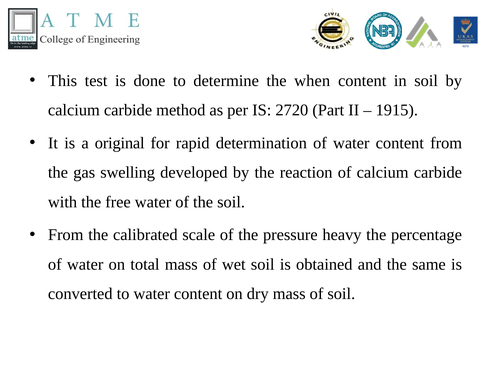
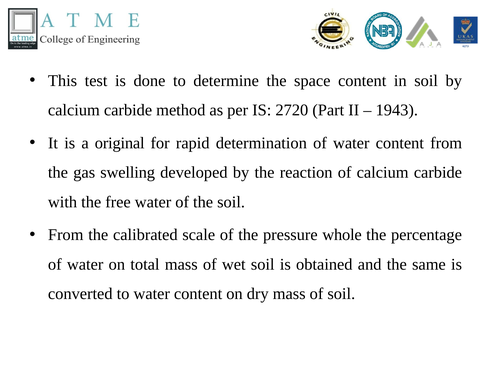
when: when -> space
1915: 1915 -> 1943
heavy: heavy -> whole
